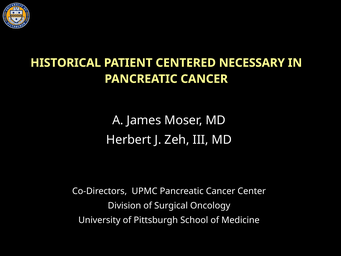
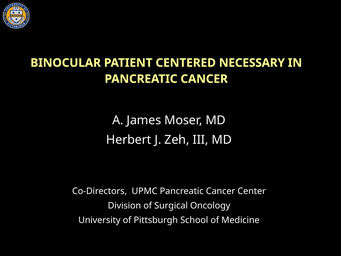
HISTORICAL: HISTORICAL -> BINOCULAR
